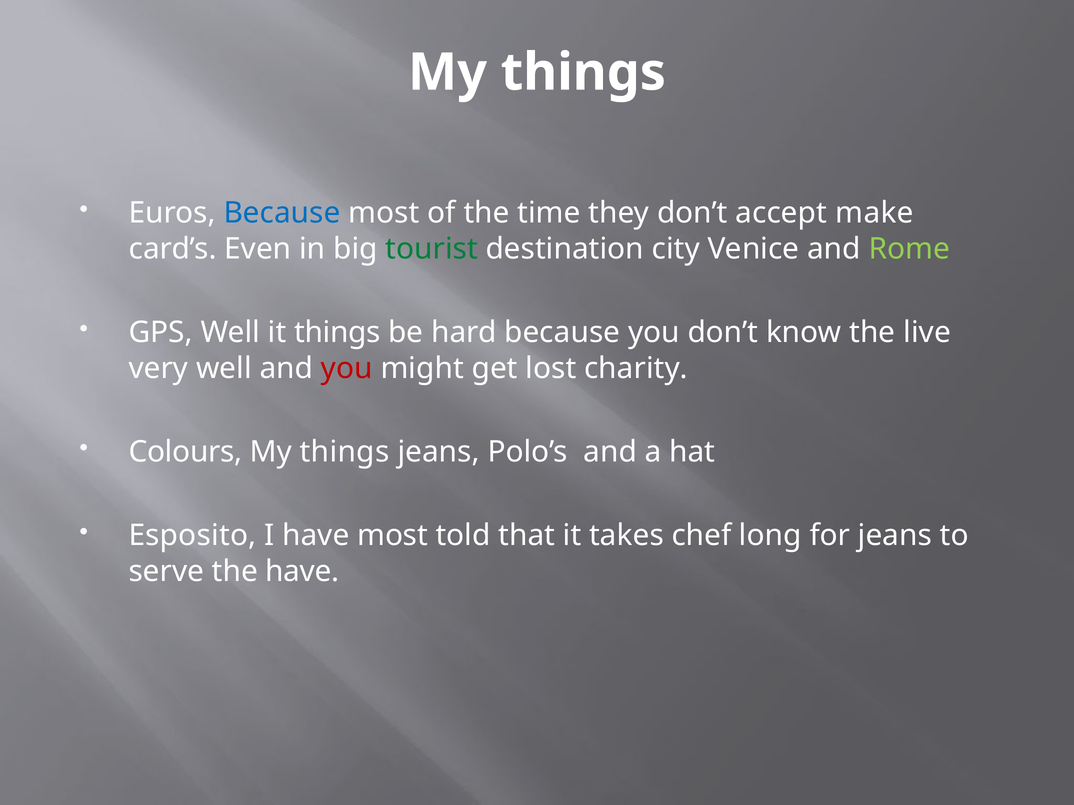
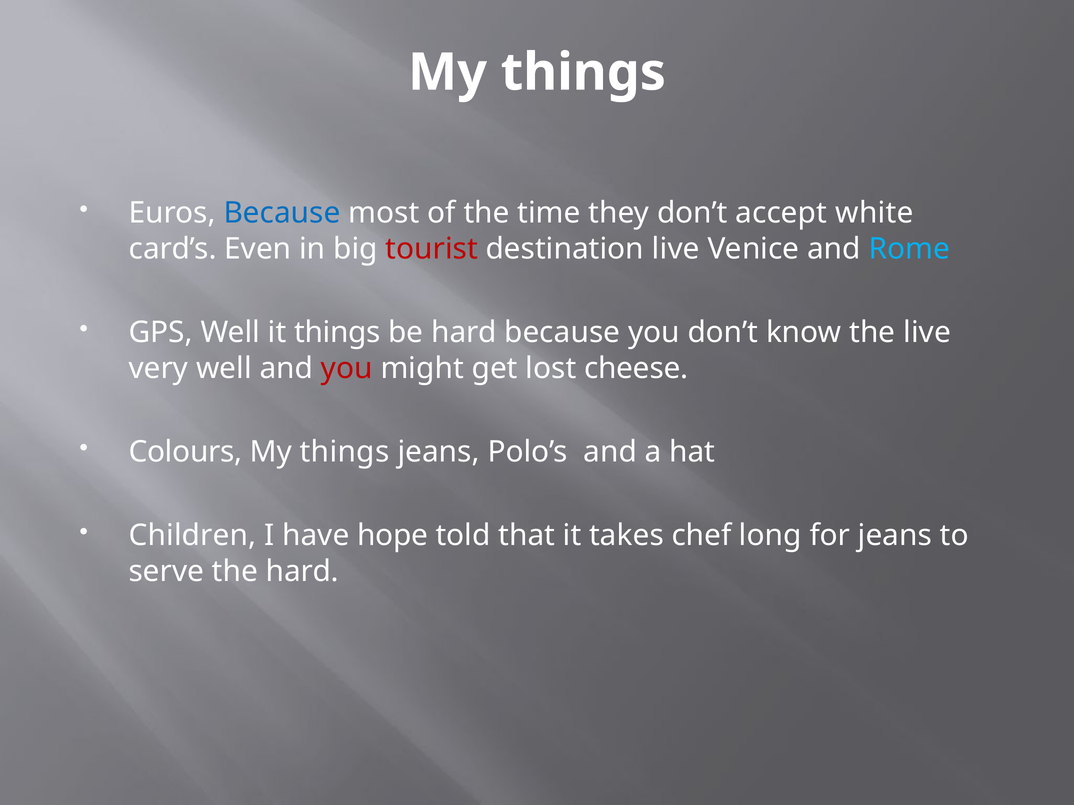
make: make -> white
tourist colour: green -> red
destination city: city -> live
Rome colour: light green -> light blue
charity: charity -> cheese
Esposito: Esposito -> Children
have most: most -> hope
the have: have -> hard
